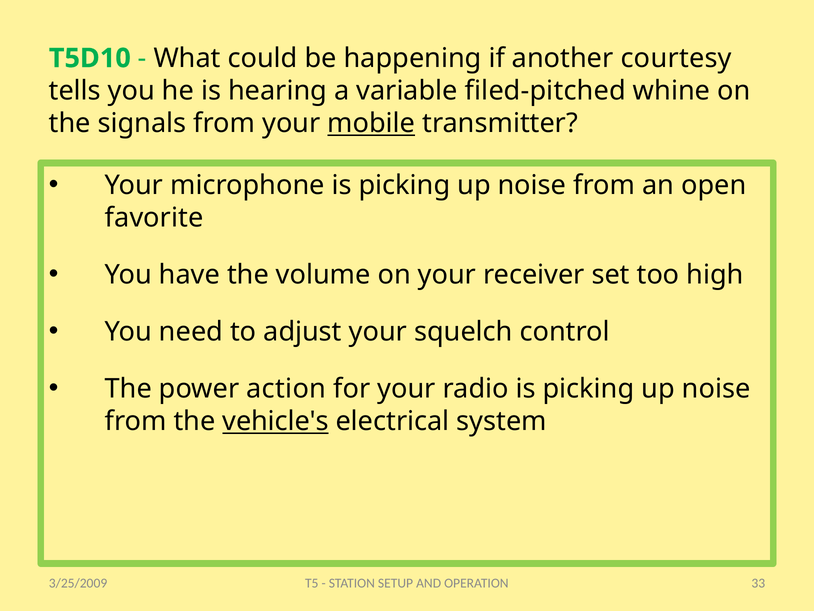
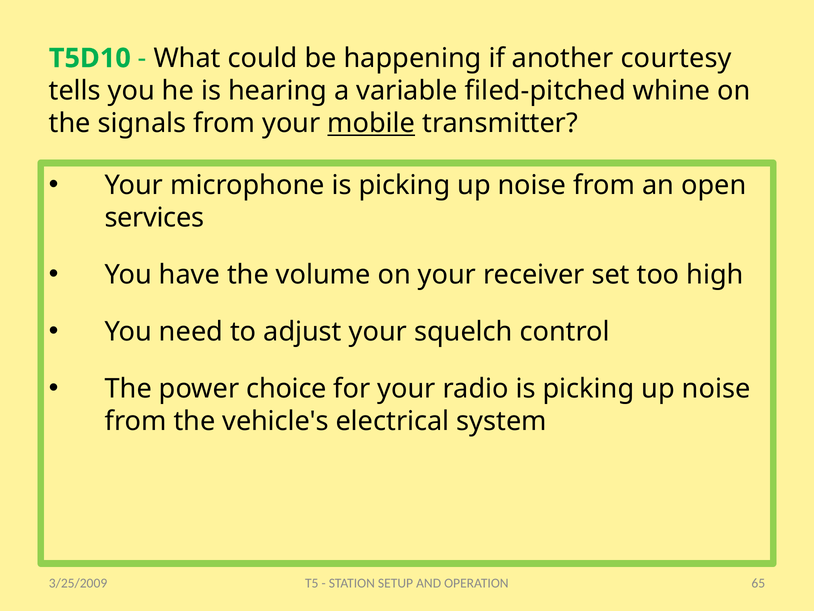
favorite: favorite -> services
action: action -> choice
vehicle's underline: present -> none
33: 33 -> 65
